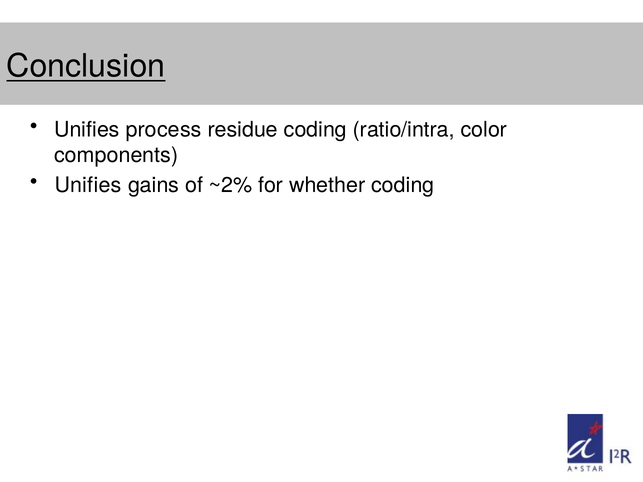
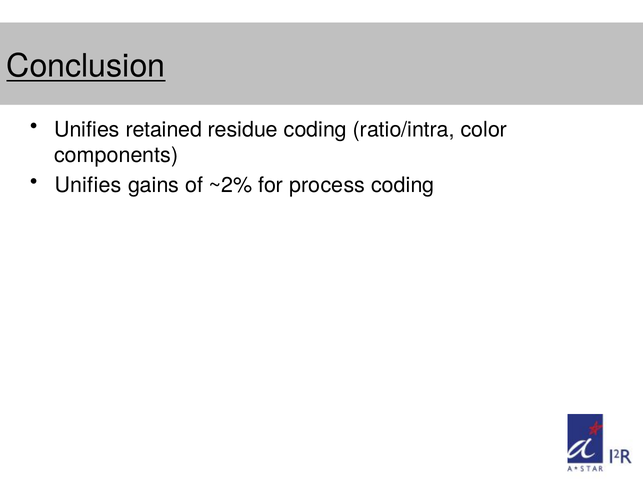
process: process -> retained
whether: whether -> process
